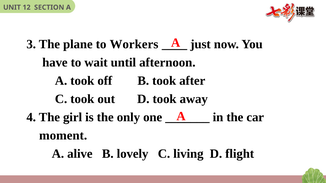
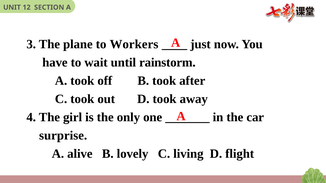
afternoon: afternoon -> rainstorm
moment: moment -> surprise
